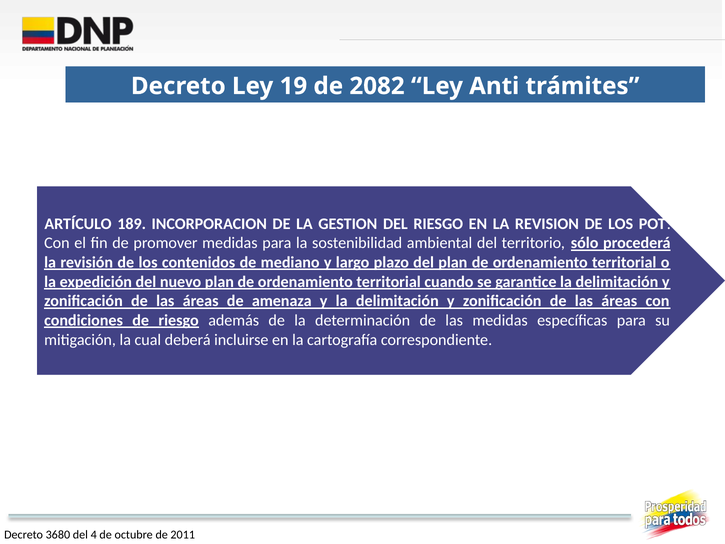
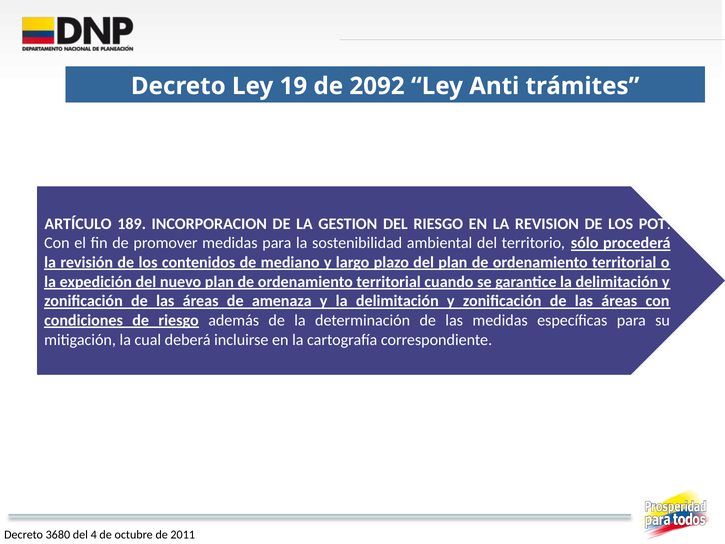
2082: 2082 -> 2092
